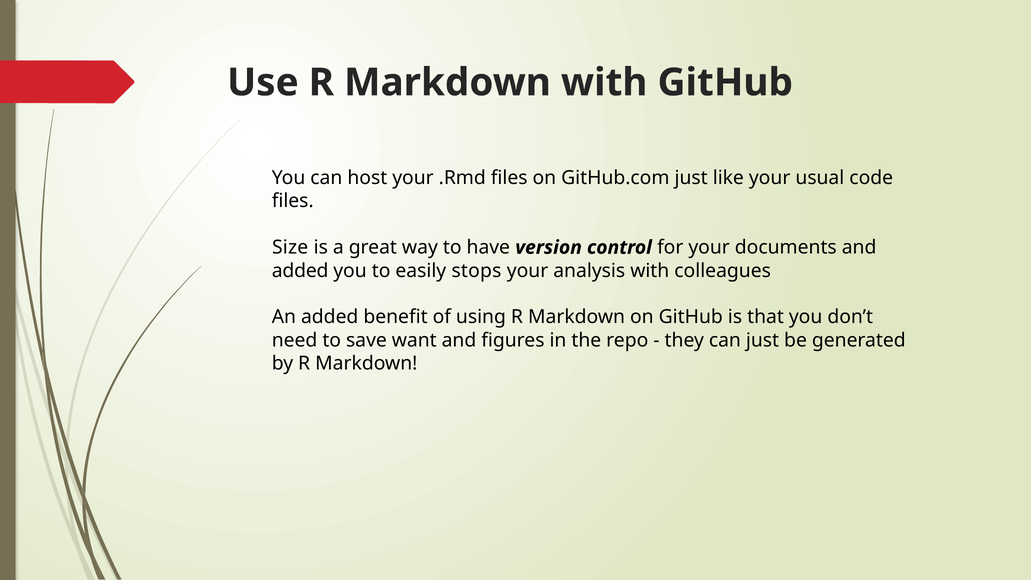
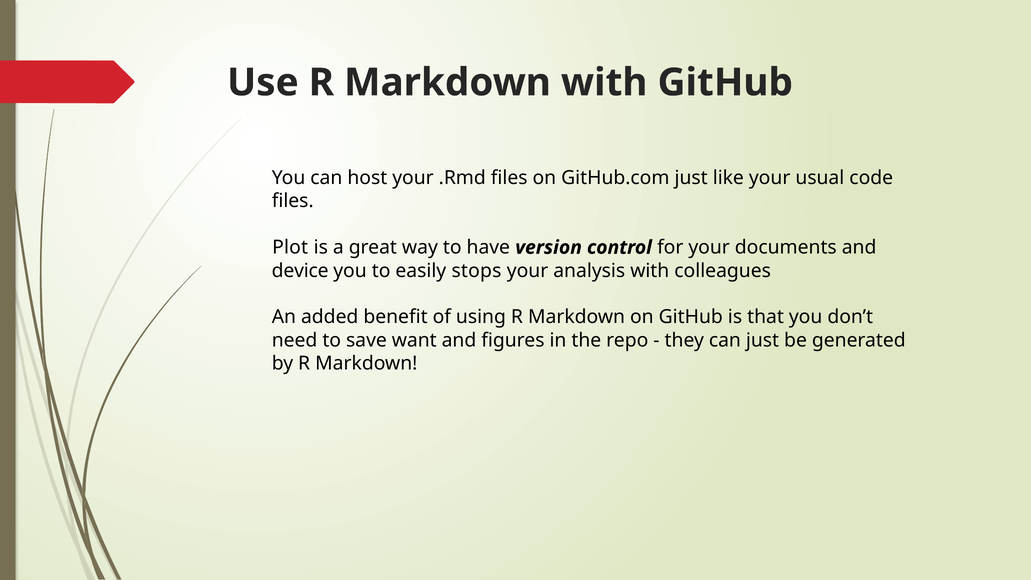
Size: Size -> Plot
added at (300, 271): added -> device
